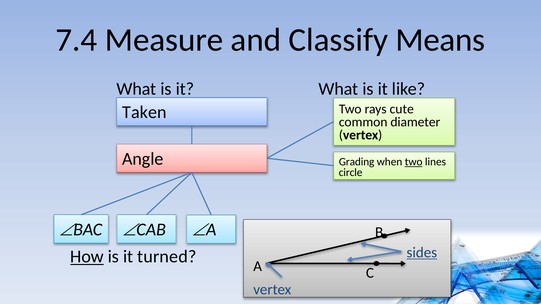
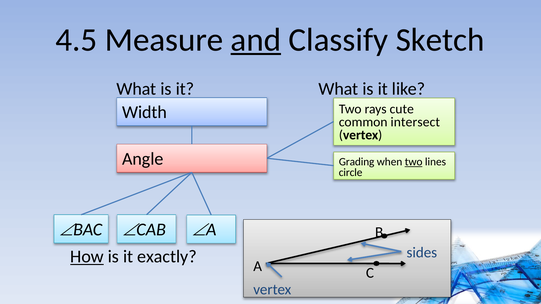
7.4: 7.4 -> 4.5
and underline: none -> present
Means: Means -> Sketch
Taken: Taken -> Width
diameter: diameter -> intersect
sides underline: present -> none
turned: turned -> exactly
